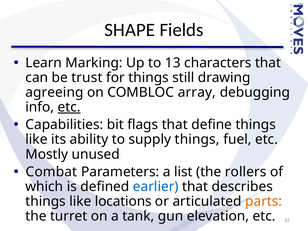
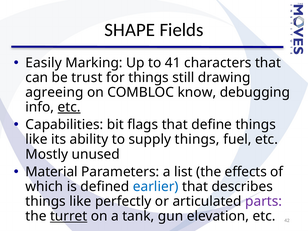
Learn: Learn -> Easily
13: 13 -> 41
array: array -> know
Combat: Combat -> Material
rollers: rollers -> effects
locations: locations -> perfectly
parts colour: orange -> purple
turret underline: none -> present
